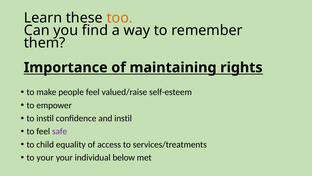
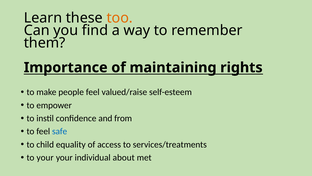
and instil: instil -> from
safe colour: purple -> blue
below: below -> about
